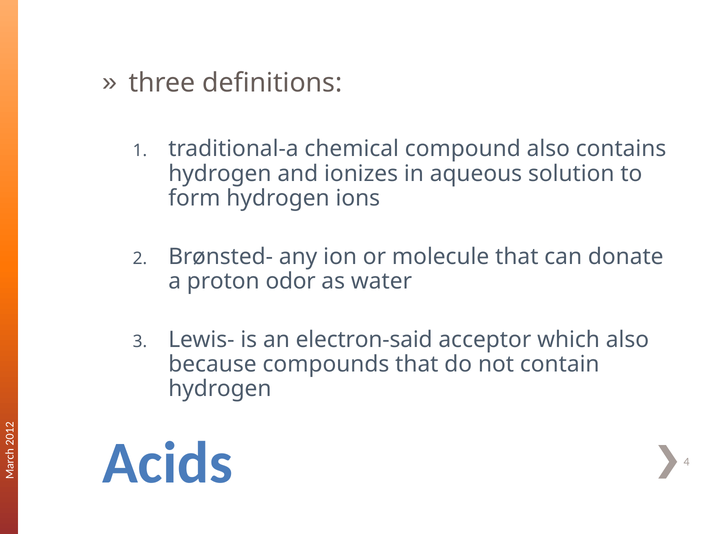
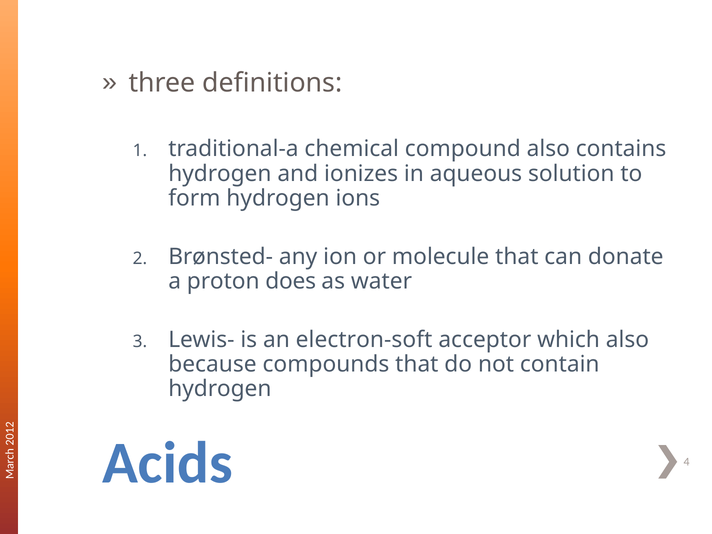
odor: odor -> does
electron-said: electron-said -> electron-soft
